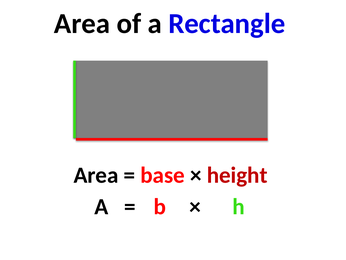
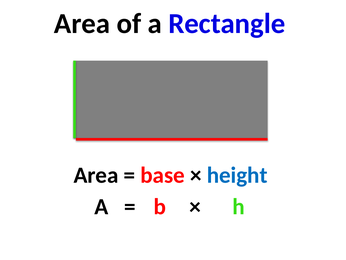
height colour: red -> blue
